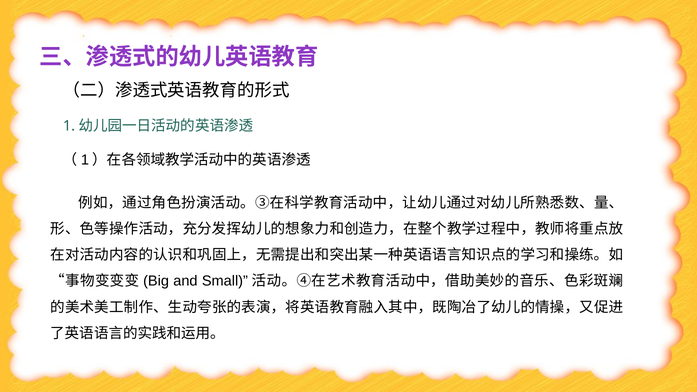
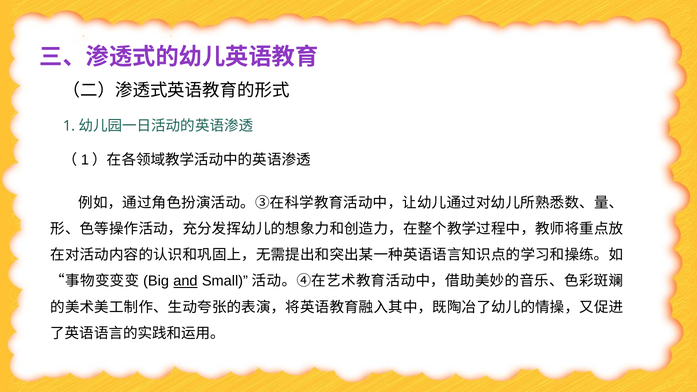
and underline: none -> present
